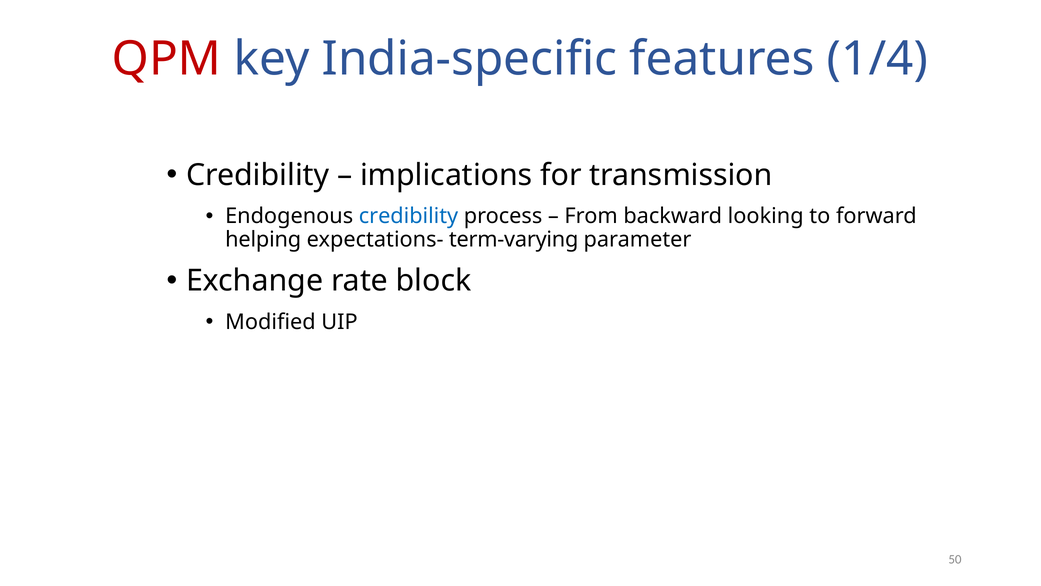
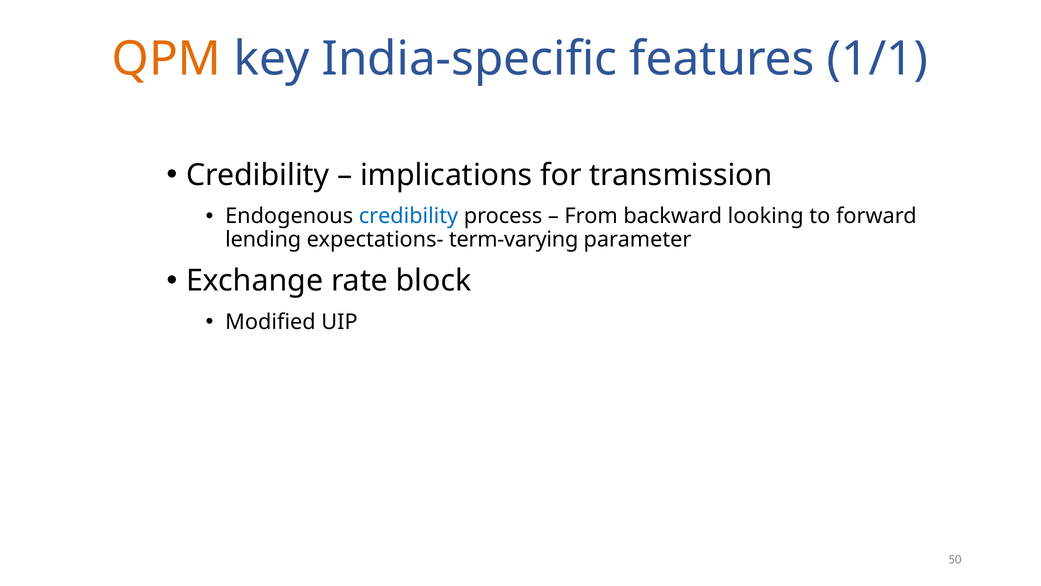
QPM colour: red -> orange
1/4: 1/4 -> 1/1
helping: helping -> lending
